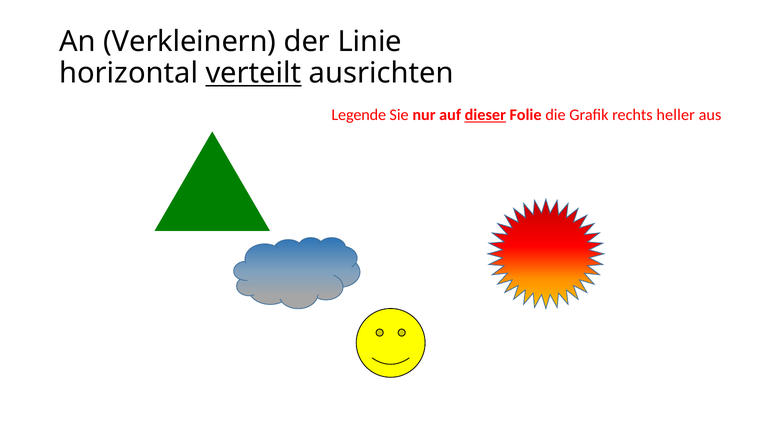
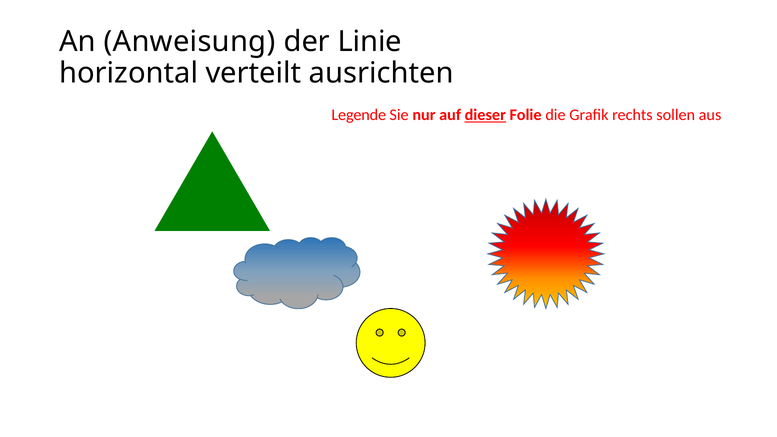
Verkleinern: Verkleinern -> Anweisung
verteilt underline: present -> none
heller: heller -> sollen
